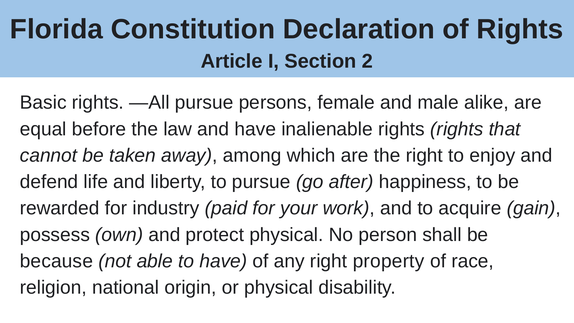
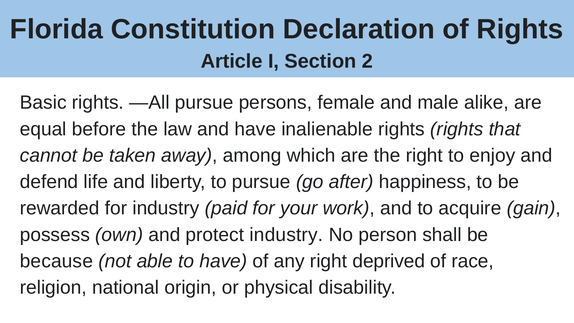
protect physical: physical -> industry
property: property -> deprived
